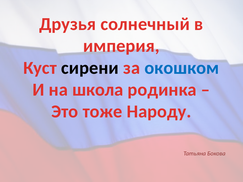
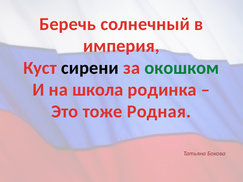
Друзья: Друзья -> Беречь
окошком colour: blue -> green
Народу: Народу -> Родная
